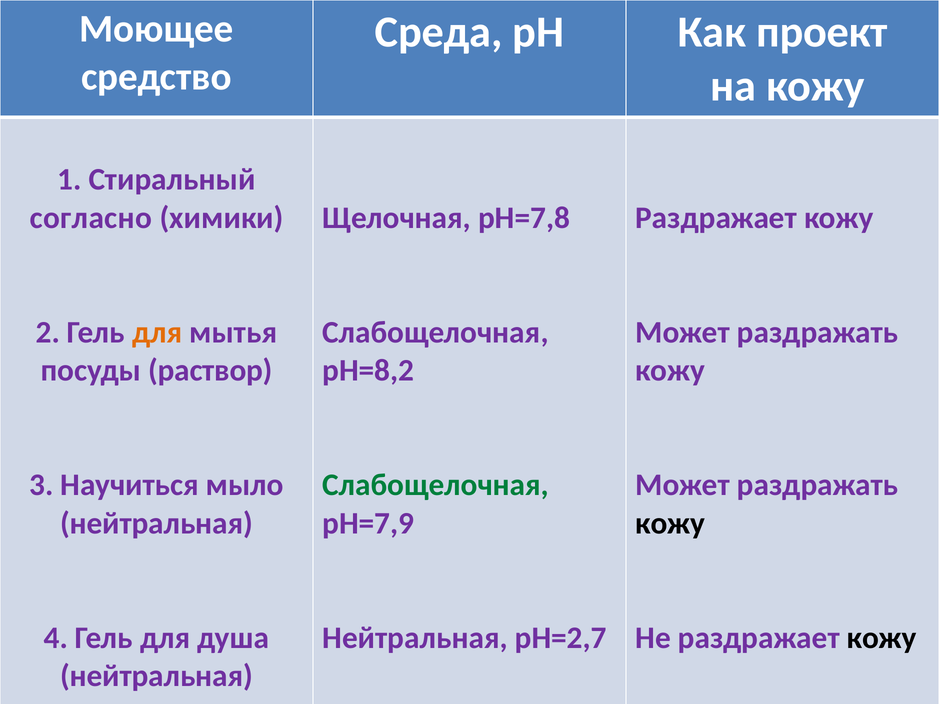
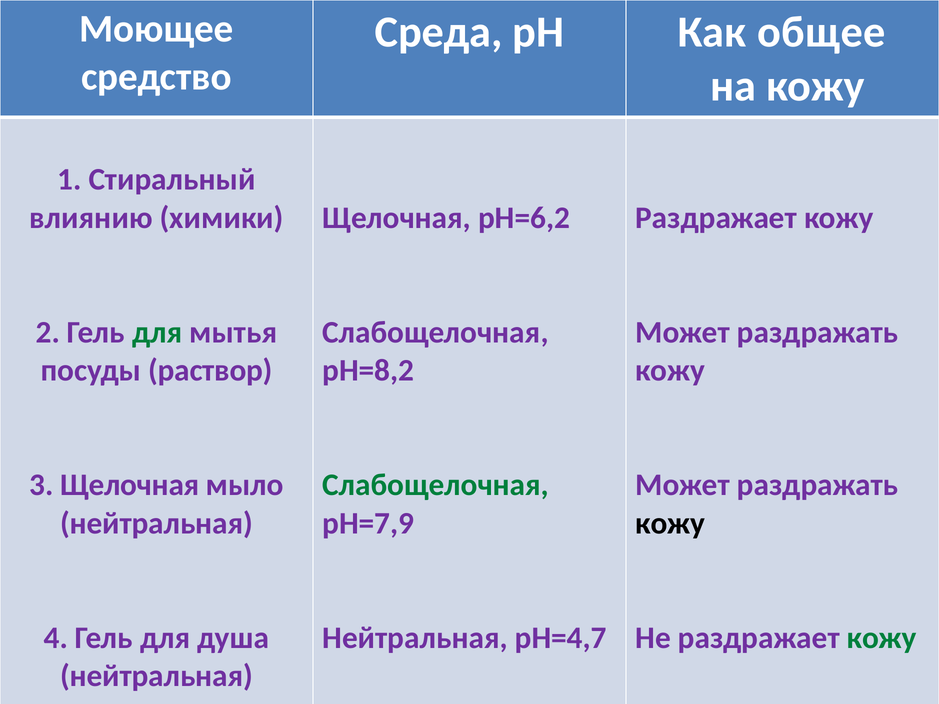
проект: проект -> общее
согласно: согласно -> влиянию
рН=7,8: рН=7,8 -> рН=6,2
для at (157, 332) colour: orange -> green
3 Научиться: Научиться -> Щелочная
рН=2,7: рН=2,7 -> рН=4,7
кожу at (882, 638) colour: black -> green
